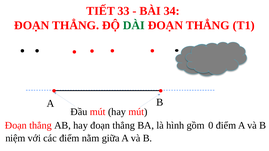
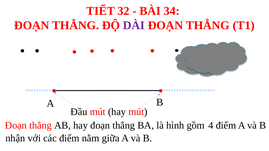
33: 33 -> 32
DÀI colour: green -> purple
0: 0 -> 4
niệm: niệm -> nhận
